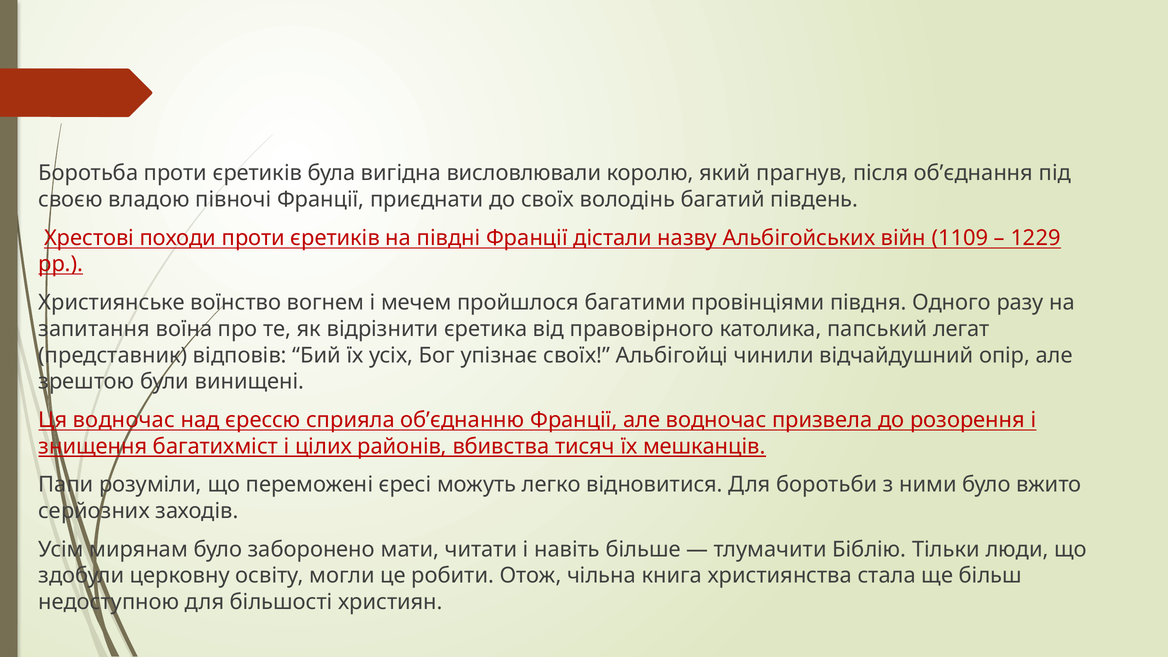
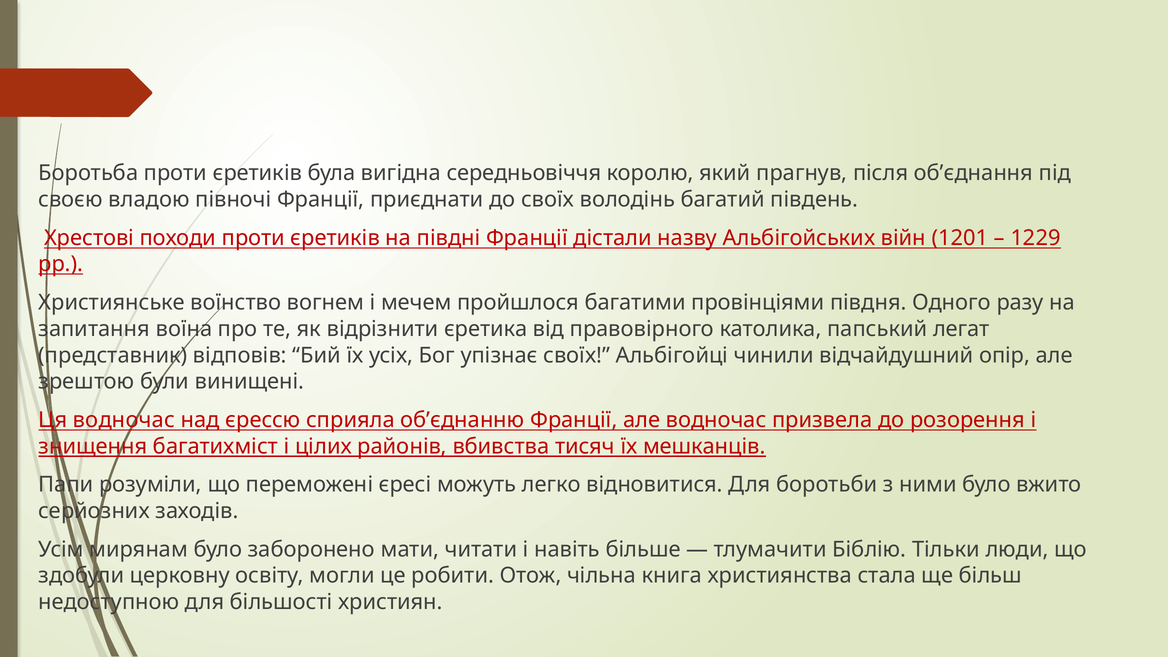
висловлювали: висловлювали -> середньовіччя
1109: 1109 -> 1201
